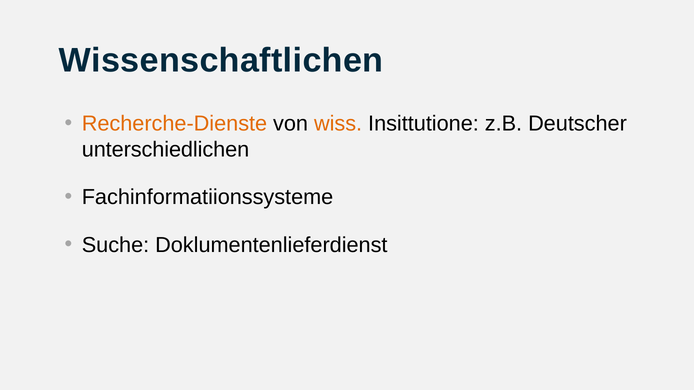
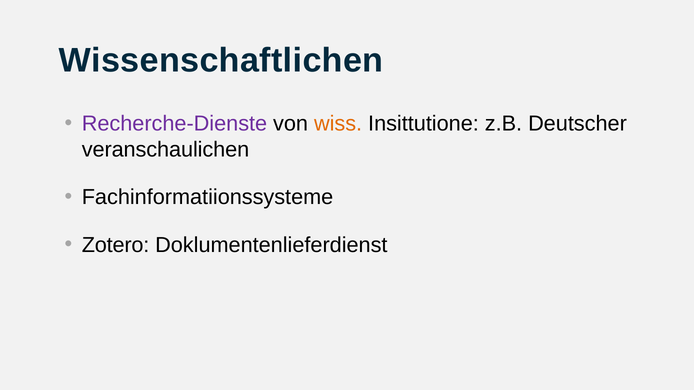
Recherche-Dienste colour: orange -> purple
unterschiedlichen: unterschiedlichen -> veranschaulichen
Suche: Suche -> Zotero
